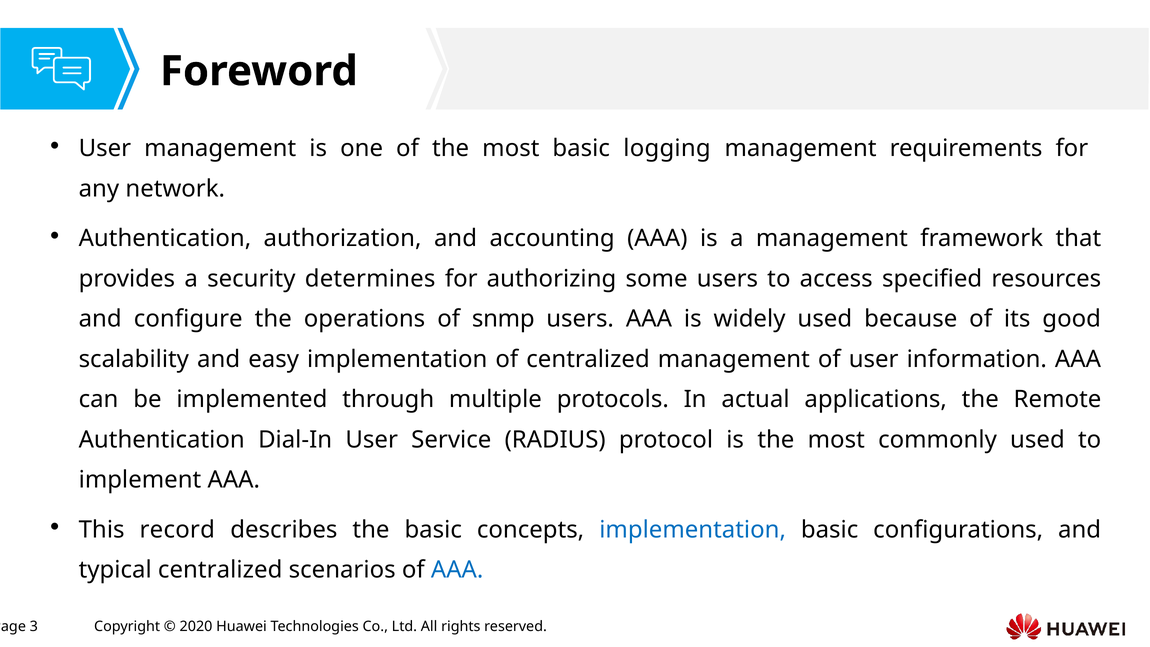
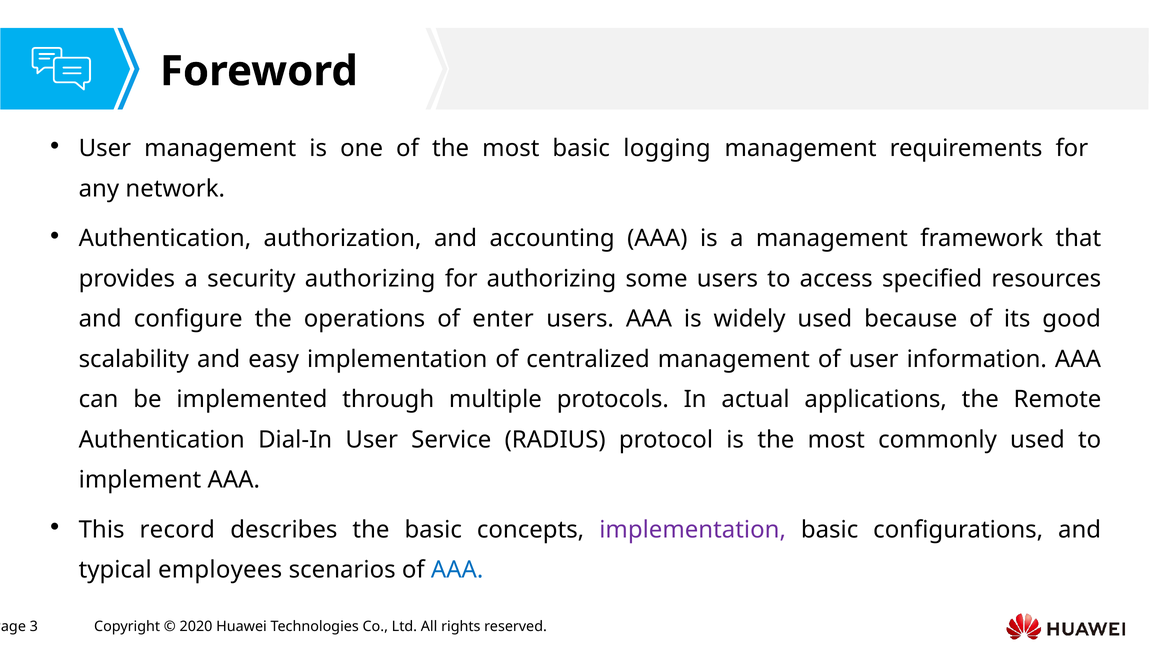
security determines: determines -> authorizing
snmp: snmp -> enter
implementation at (693, 530) colour: blue -> purple
typical centralized: centralized -> employees
